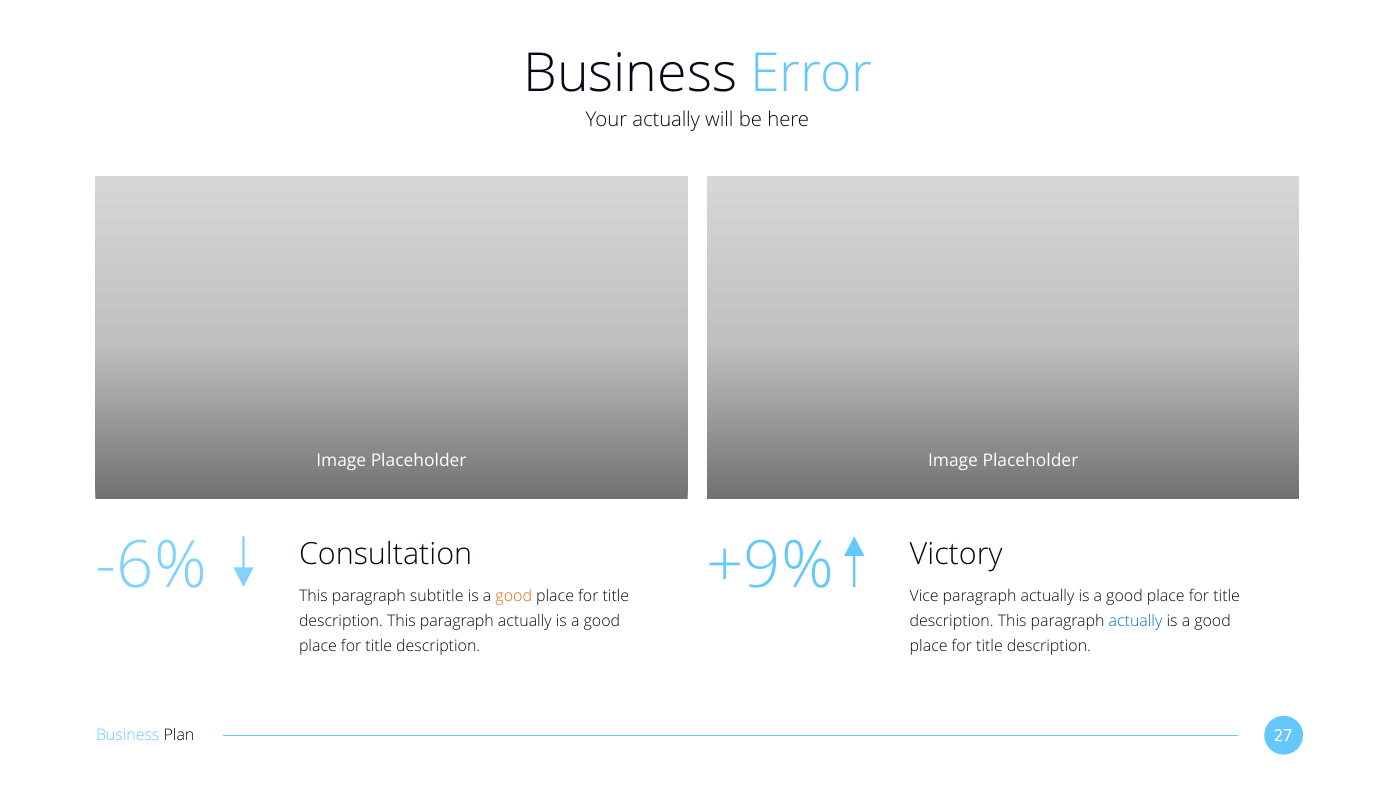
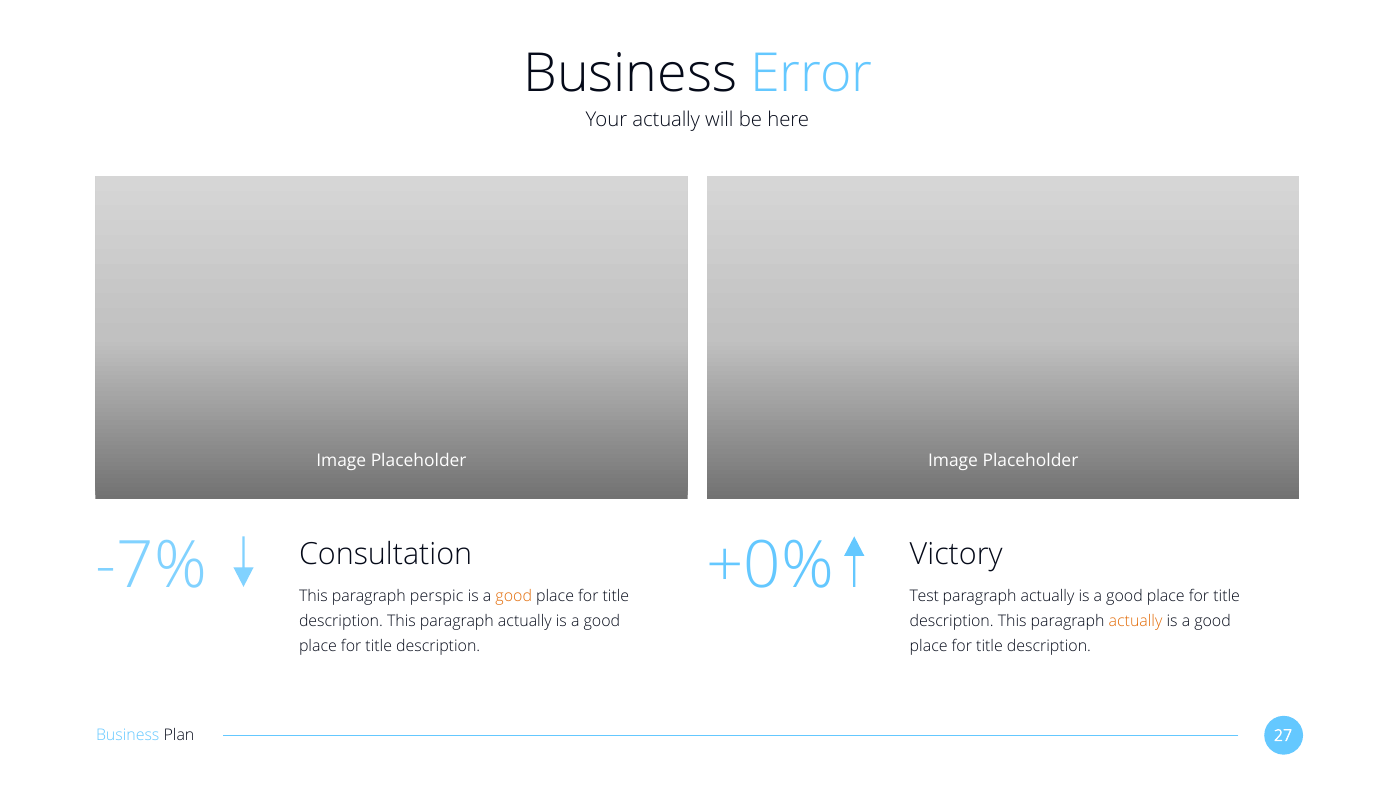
-6%: -6% -> -7%
+9%: +9% -> +0%
subtitle: subtitle -> perspic
Vice: Vice -> Test
actually at (1136, 621) colour: blue -> orange
